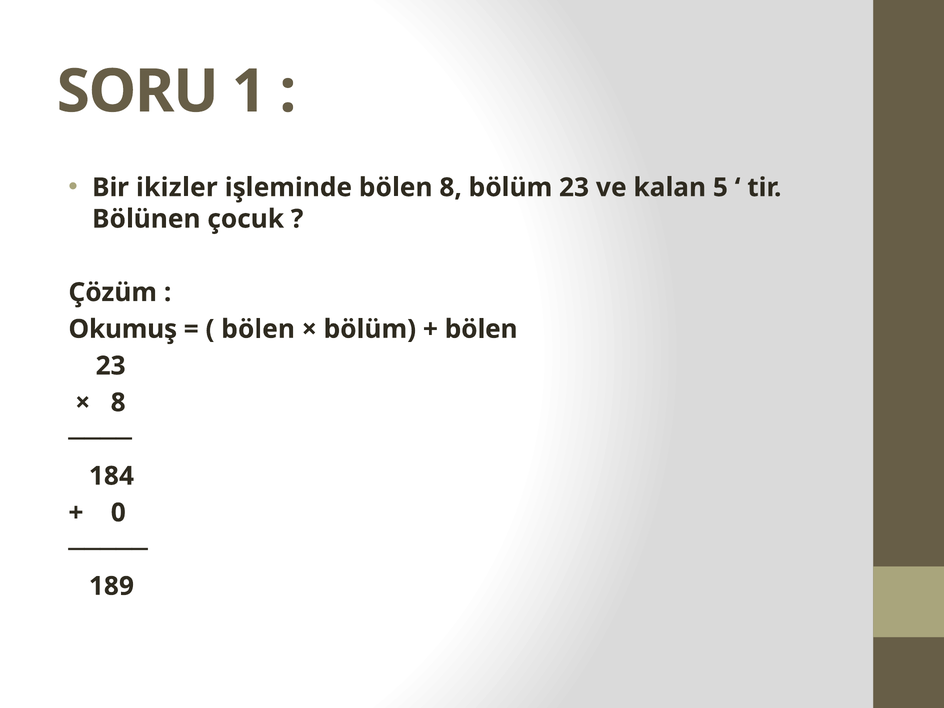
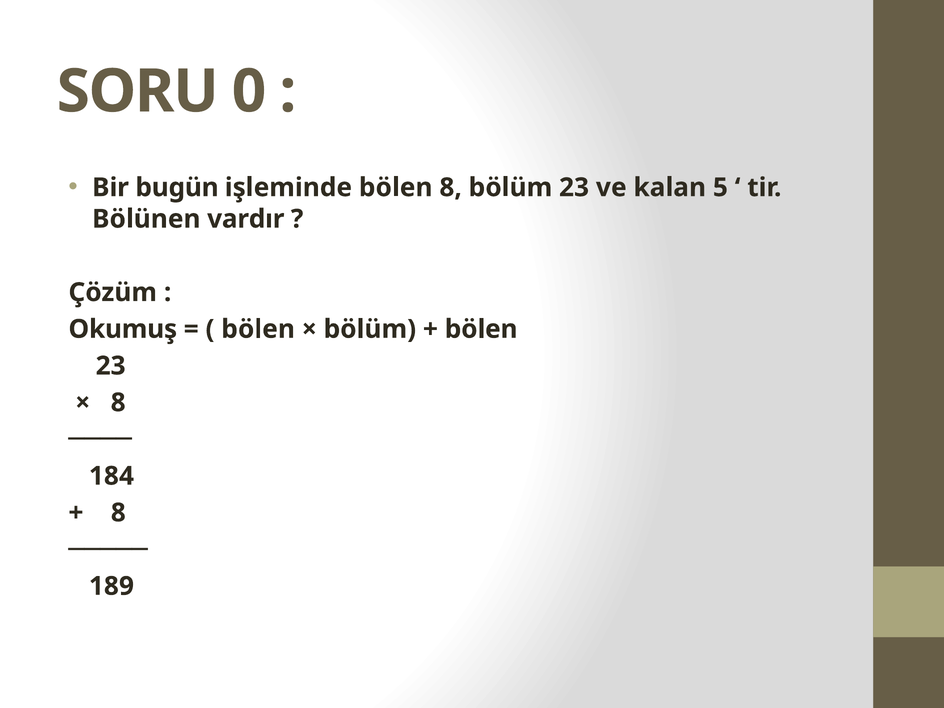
1: 1 -> 0
ikizler: ikizler -> bugün
çocuk: çocuk -> vardır
0 at (118, 513): 0 -> 8
